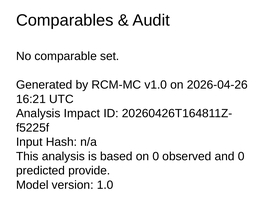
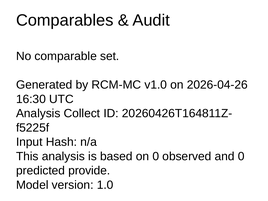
16:21: 16:21 -> 16:30
Impact: Impact -> Collect
